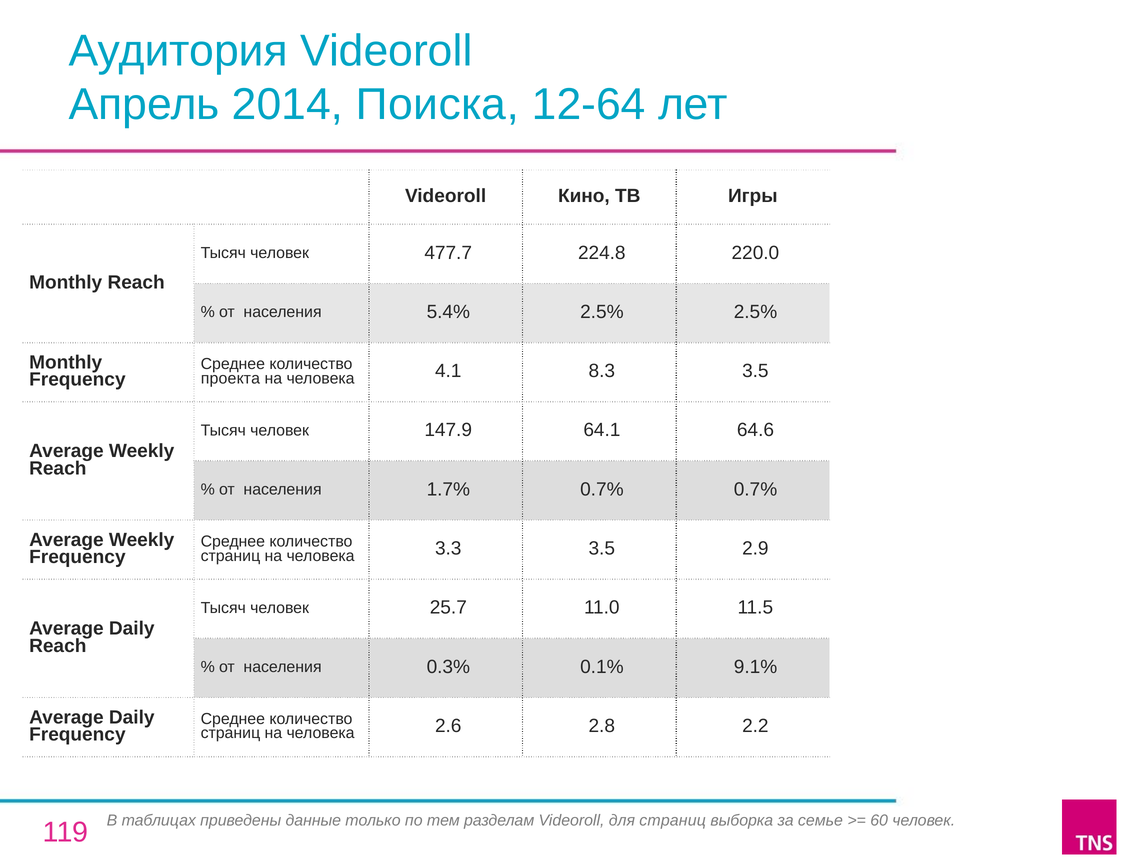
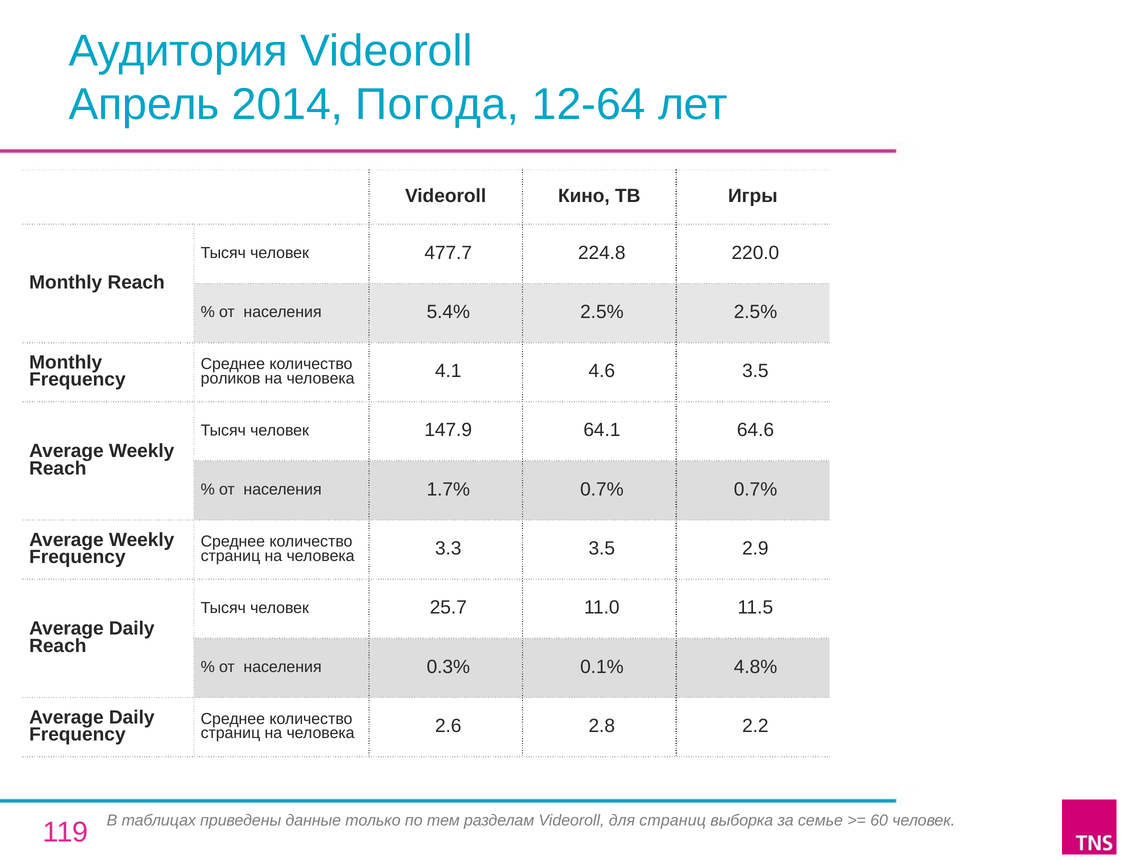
Поиска: Поиска -> Погода
проекта: проекта -> роликов
8.3: 8.3 -> 4.6
9.1%: 9.1% -> 4.8%
